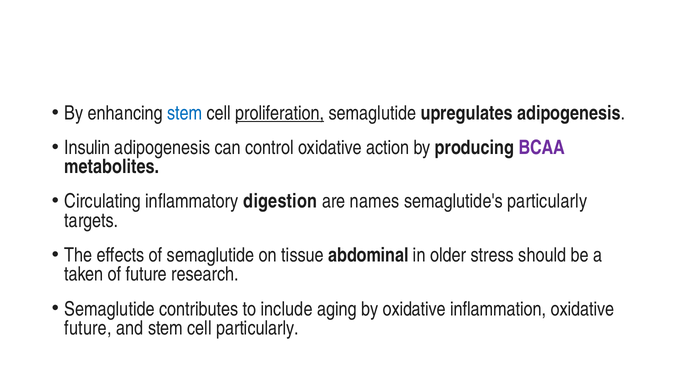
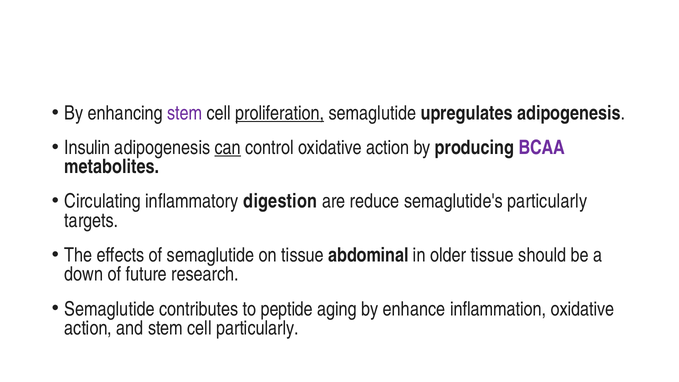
stem at (185, 113) colour: blue -> purple
can underline: none -> present
names: names -> reduce
older stress: stress -> tissue
taken: taken -> down
include: include -> peptide
by oxidative: oxidative -> enhance
future at (88, 328): future -> action
